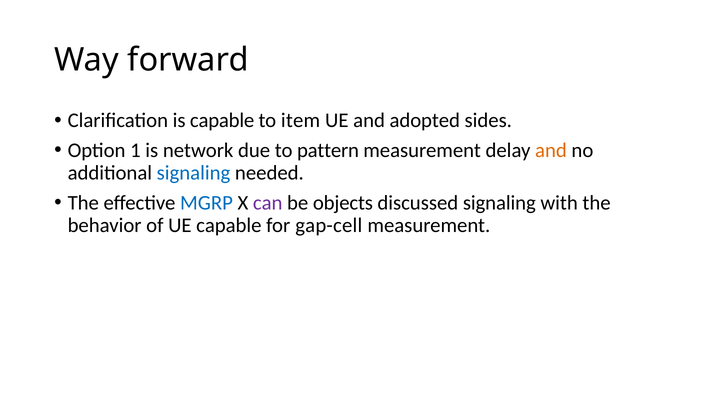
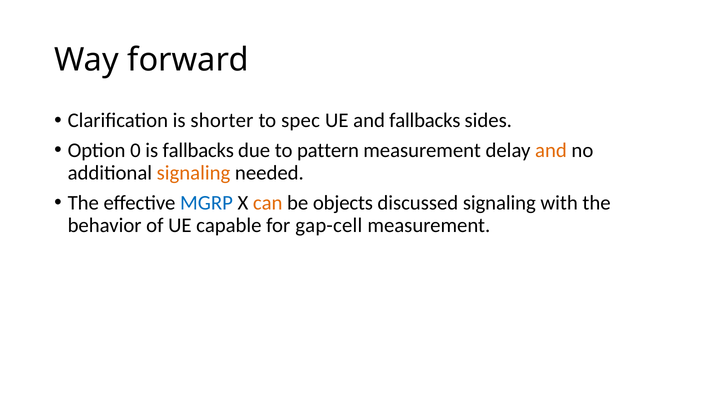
is capable: capable -> shorter
item: item -> spec
and adopted: adopted -> fallbacks
1: 1 -> 0
is network: network -> fallbacks
signaling at (194, 173) colour: blue -> orange
can colour: purple -> orange
